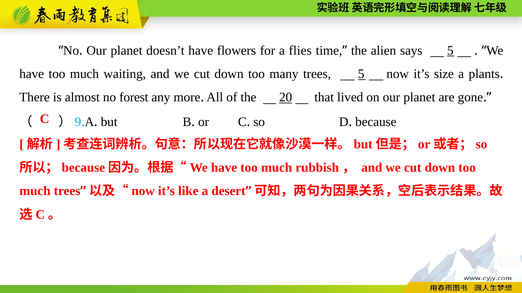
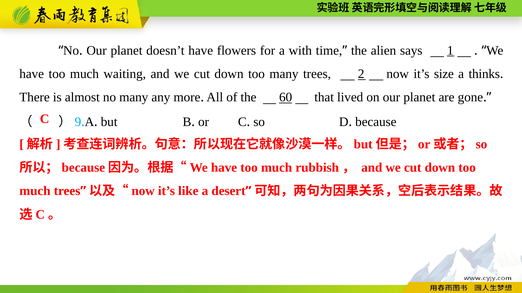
flies: flies -> with
says 5: 5 -> 1
trees 5: 5 -> 2
plants: plants -> thinks
no forest: forest -> many
20: 20 -> 60
